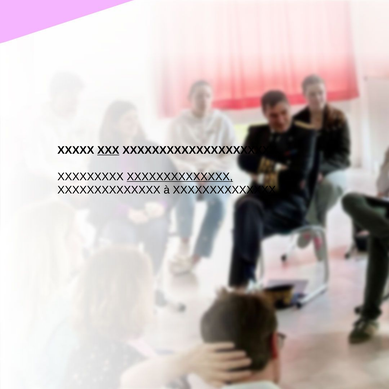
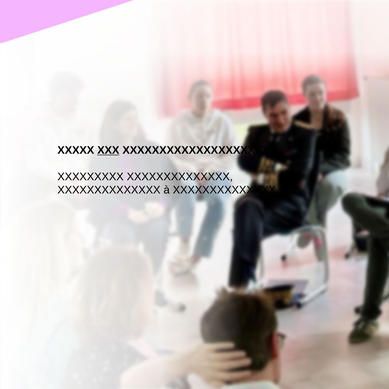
XXXXXXXXXXXXXX at (180, 177) underline: present -> none
